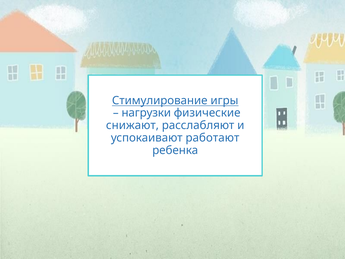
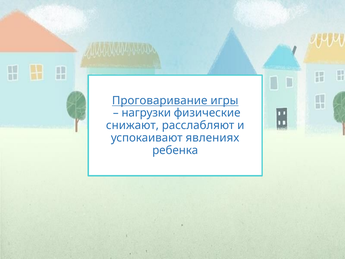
Стимулирование: Стимулирование -> Проговаривание
работают: работают -> явлениях
